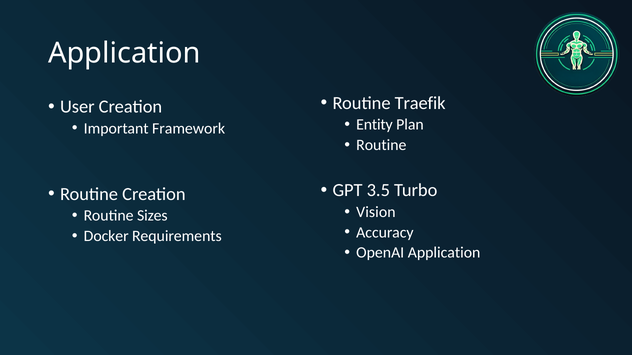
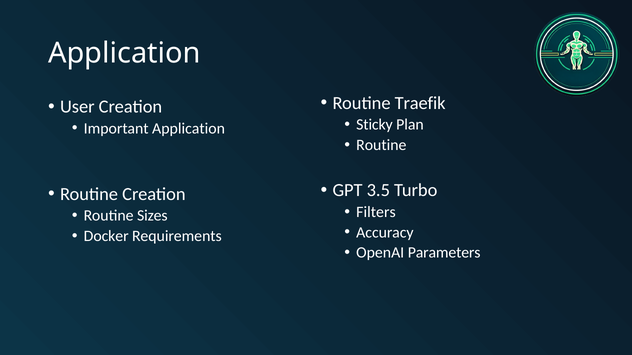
Entity: Entity -> Sticky
Important Framework: Framework -> Application
Vision: Vision -> Filters
OpenAI Application: Application -> Parameters
